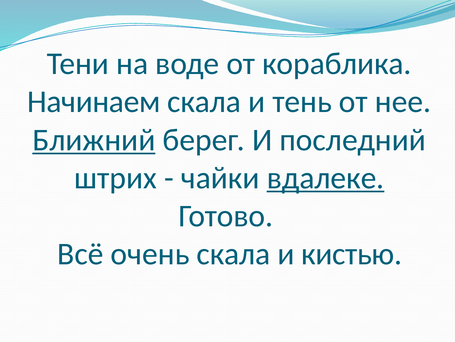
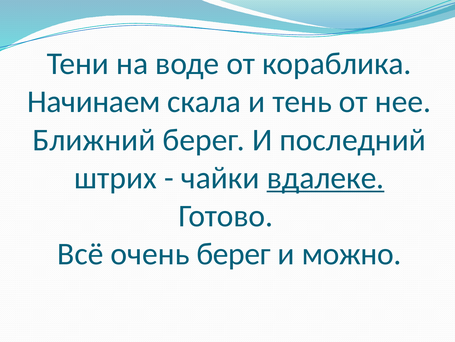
Ближний underline: present -> none
очень скала: скала -> берег
кистью: кистью -> можно
